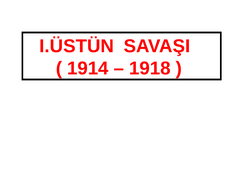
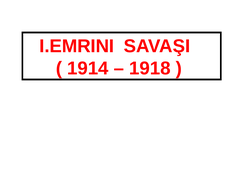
I.ÜSTÜN: I.ÜSTÜN -> I.EMRINI
